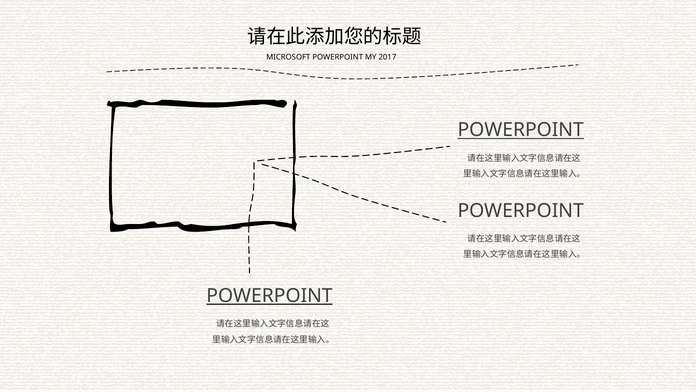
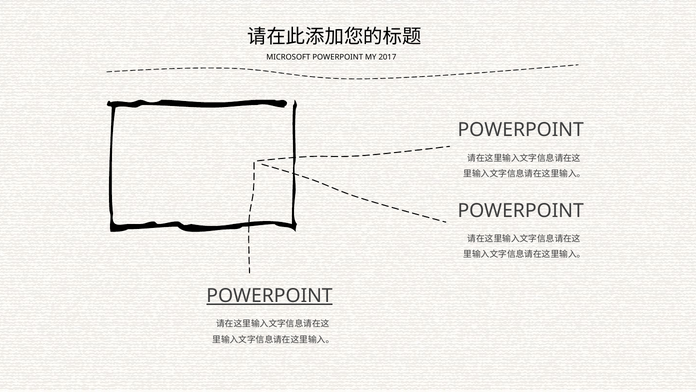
POWERPOINT at (521, 130) underline: present -> none
